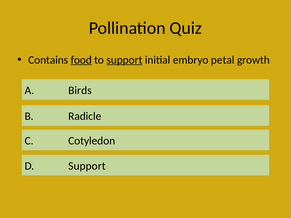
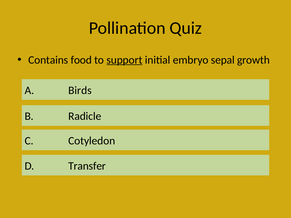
food underline: present -> none
petal: petal -> sepal
D Support: Support -> Transfer
